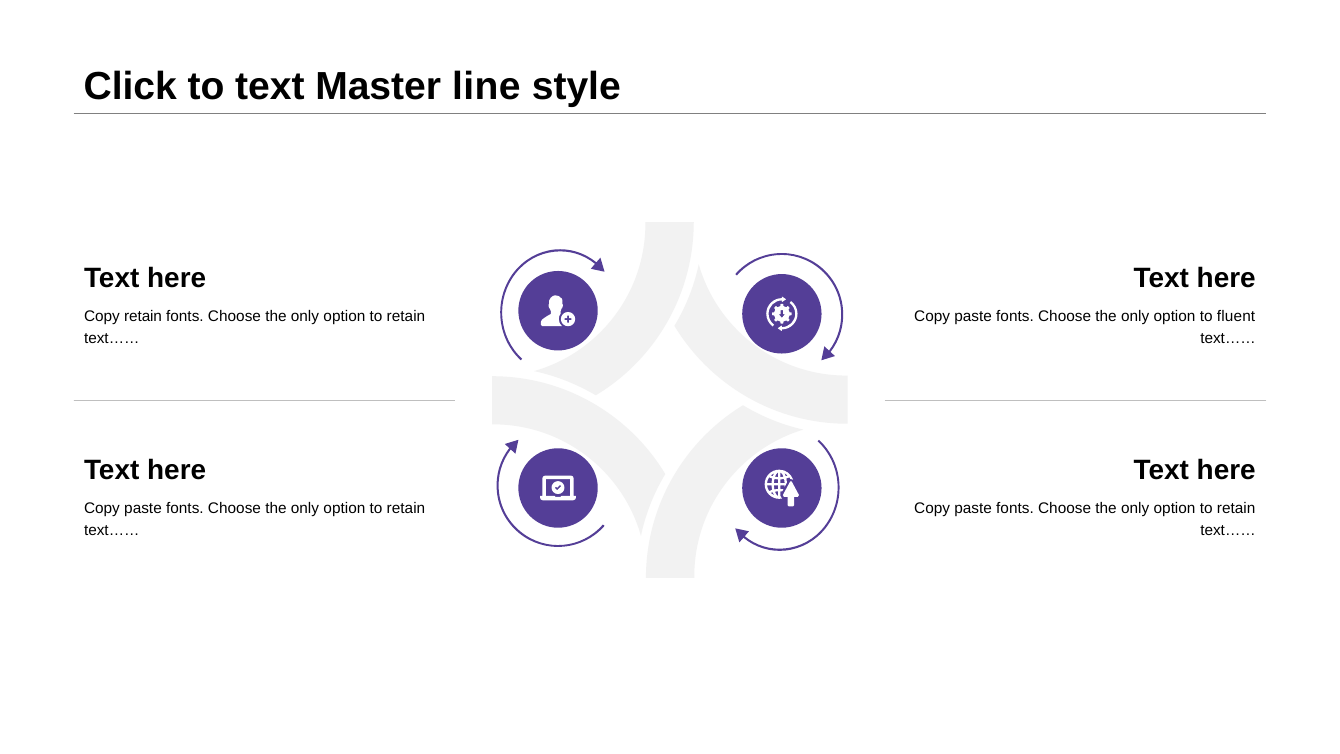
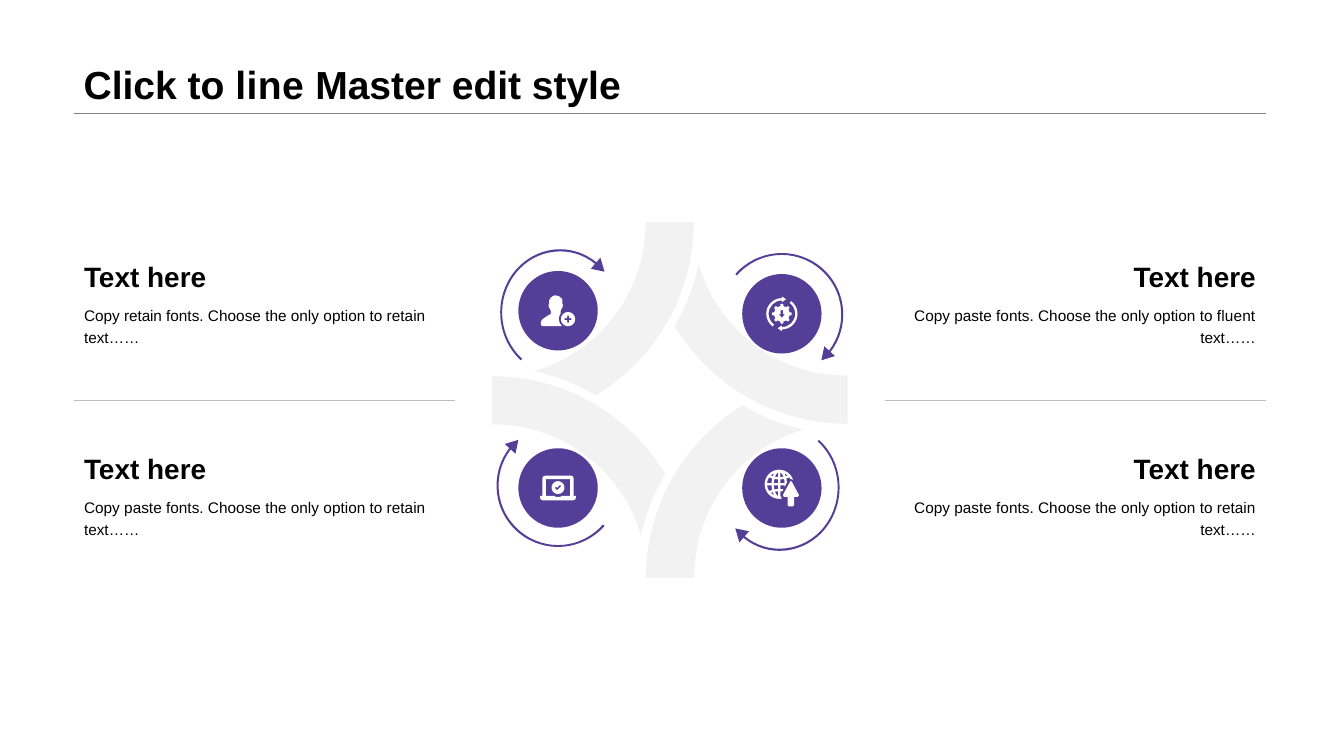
to text: text -> line
line: line -> edit
